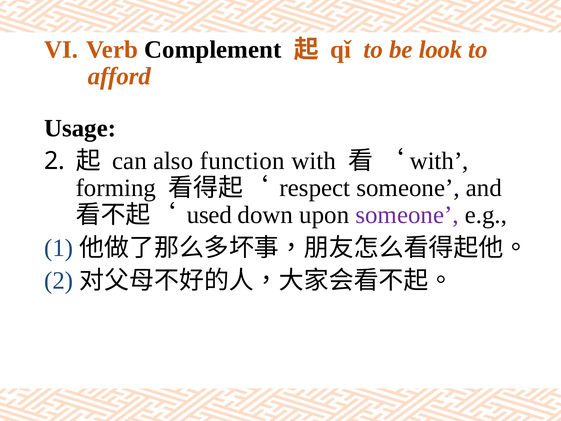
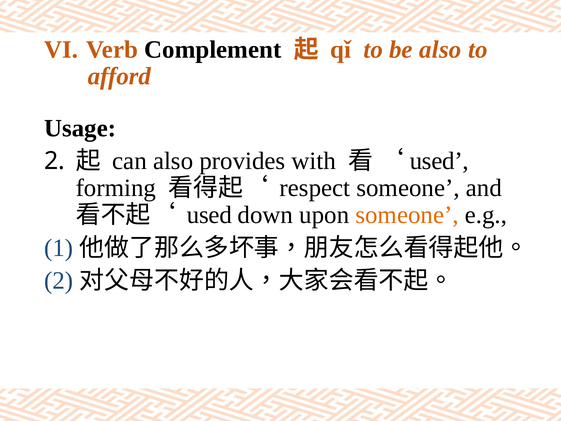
be look: look -> also
function: function -> provides
with at (439, 161): with -> used
someone at (407, 215) colour: purple -> orange
